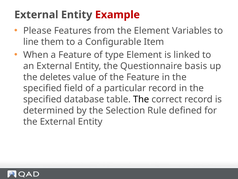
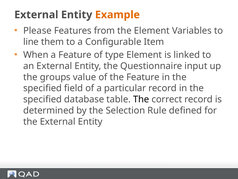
Example colour: red -> orange
basis: basis -> input
deletes: deletes -> groups
